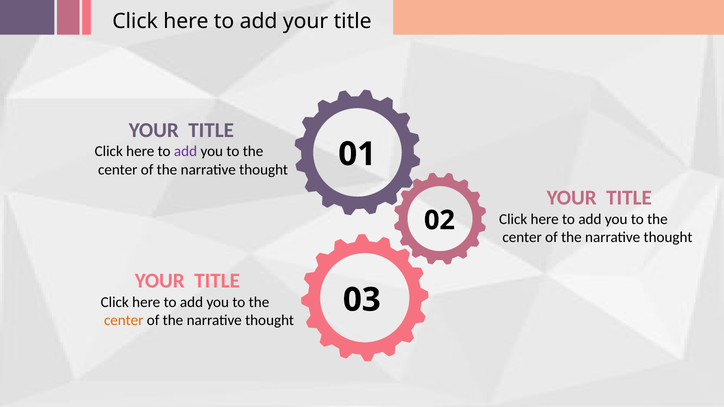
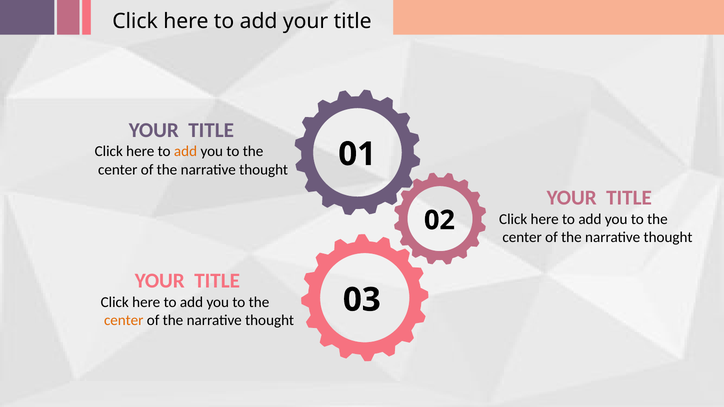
add at (186, 152) colour: purple -> orange
